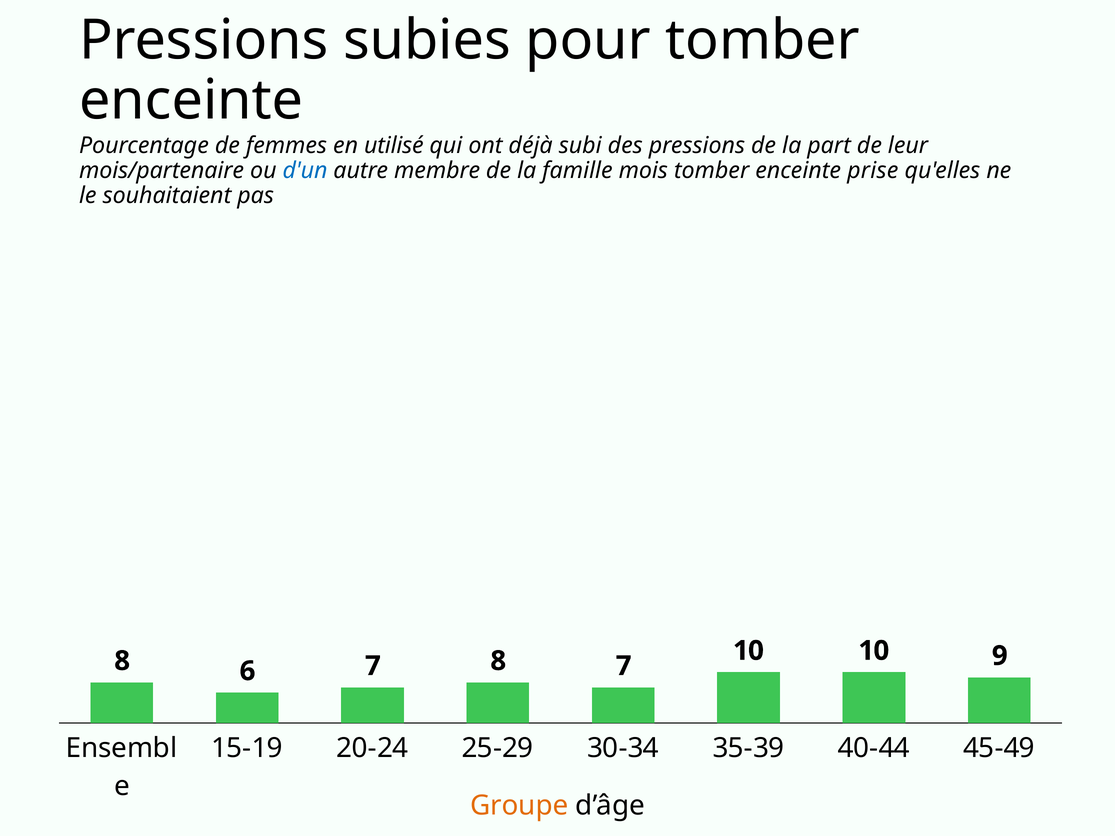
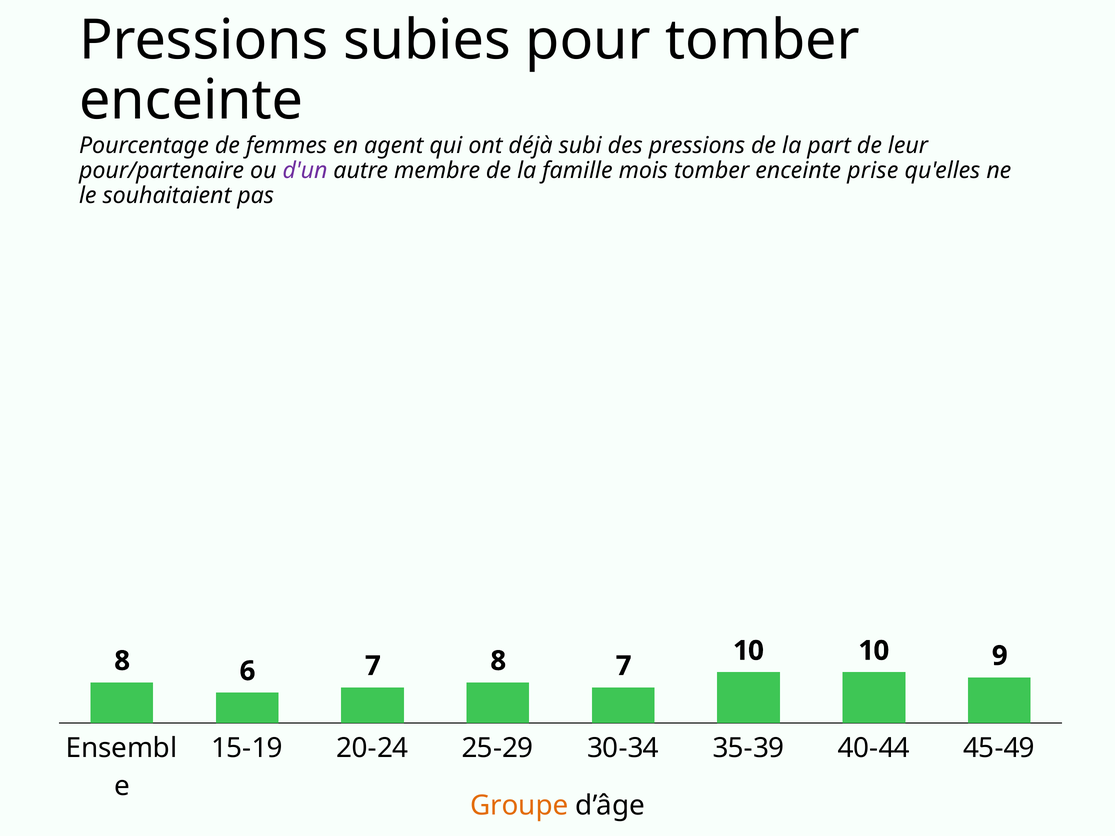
utilisé: utilisé -> agent
mois/partenaire: mois/partenaire -> pour/partenaire
d'un colour: blue -> purple
